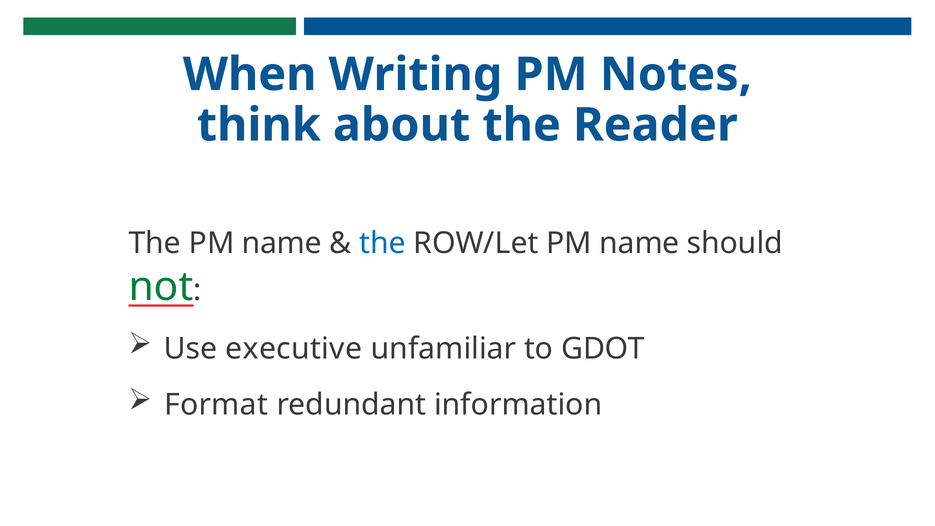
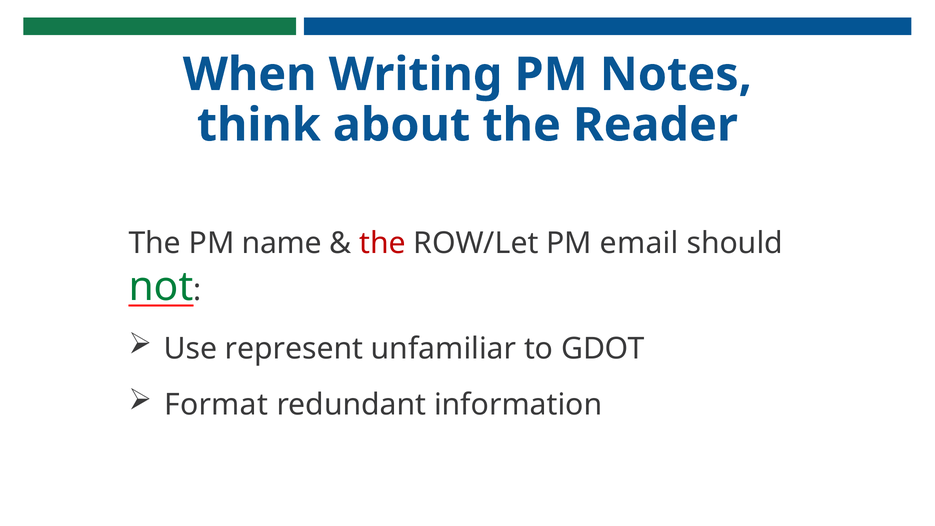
the at (382, 243) colour: blue -> red
ROW/Let PM name: name -> email
executive: executive -> represent
